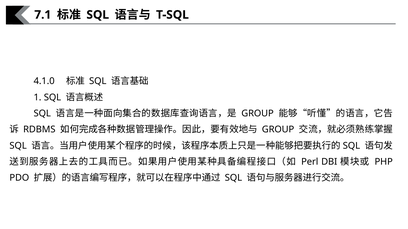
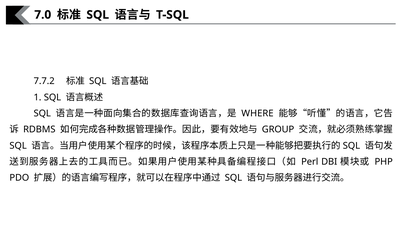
7.1: 7.1 -> 7.0
4.1.0: 4.1.0 -> 7.7.2
GROUP at (258, 114): GROUP -> WHERE
